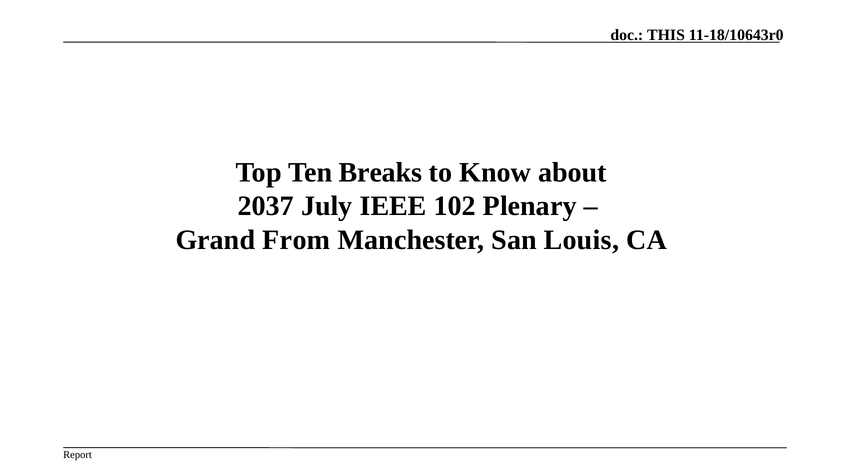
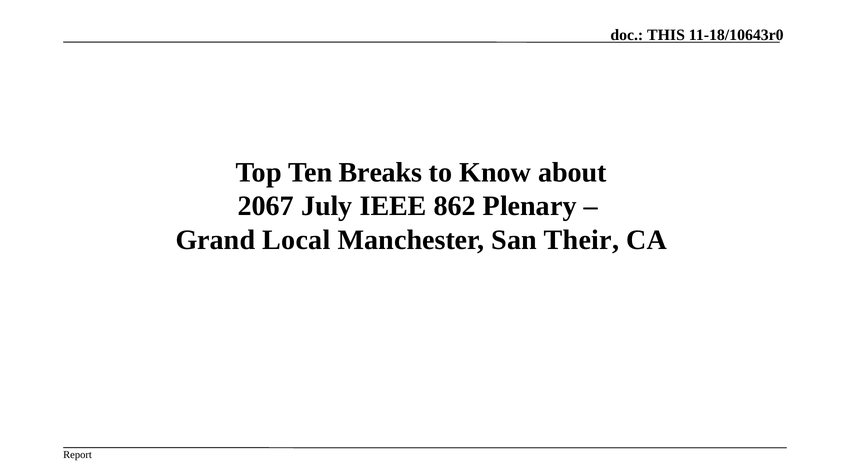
2037: 2037 -> 2067
102: 102 -> 862
From: From -> Local
Louis: Louis -> Their
